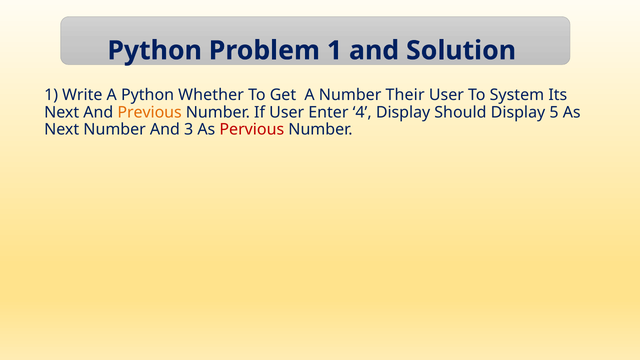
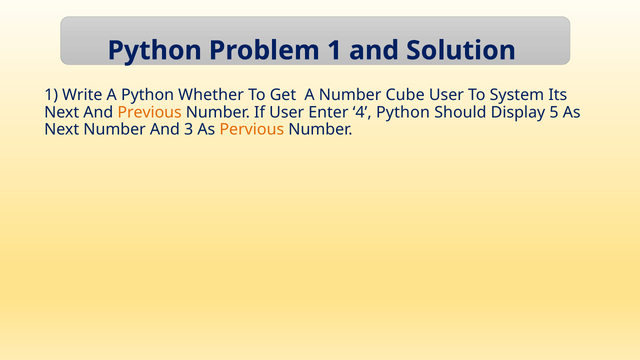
Their: Their -> Cube
4 Display: Display -> Python
Pervious colour: red -> orange
